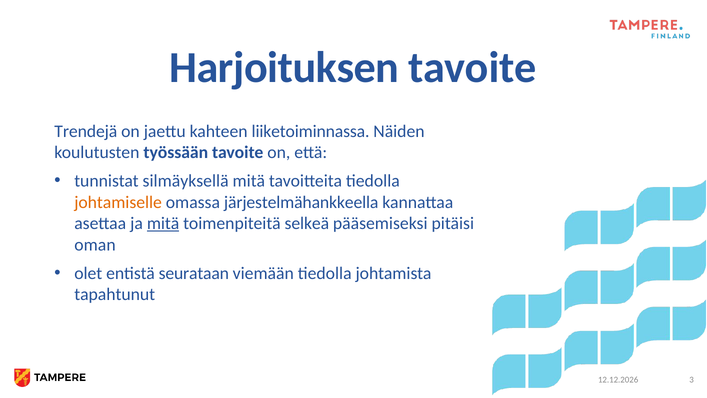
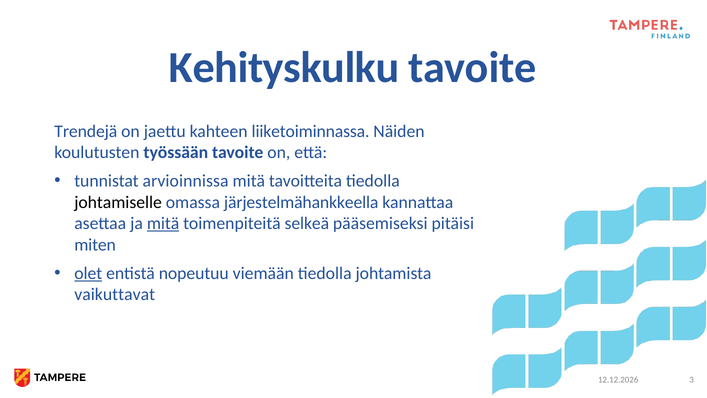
Harjoituksen: Harjoituksen -> Kehityskulku
silmäyksellä: silmäyksellä -> arvioinnissa
johtamiselle colour: orange -> black
oman: oman -> miten
olet underline: none -> present
seurataan: seurataan -> nopeutuu
tapahtunut: tapahtunut -> vaikuttavat
